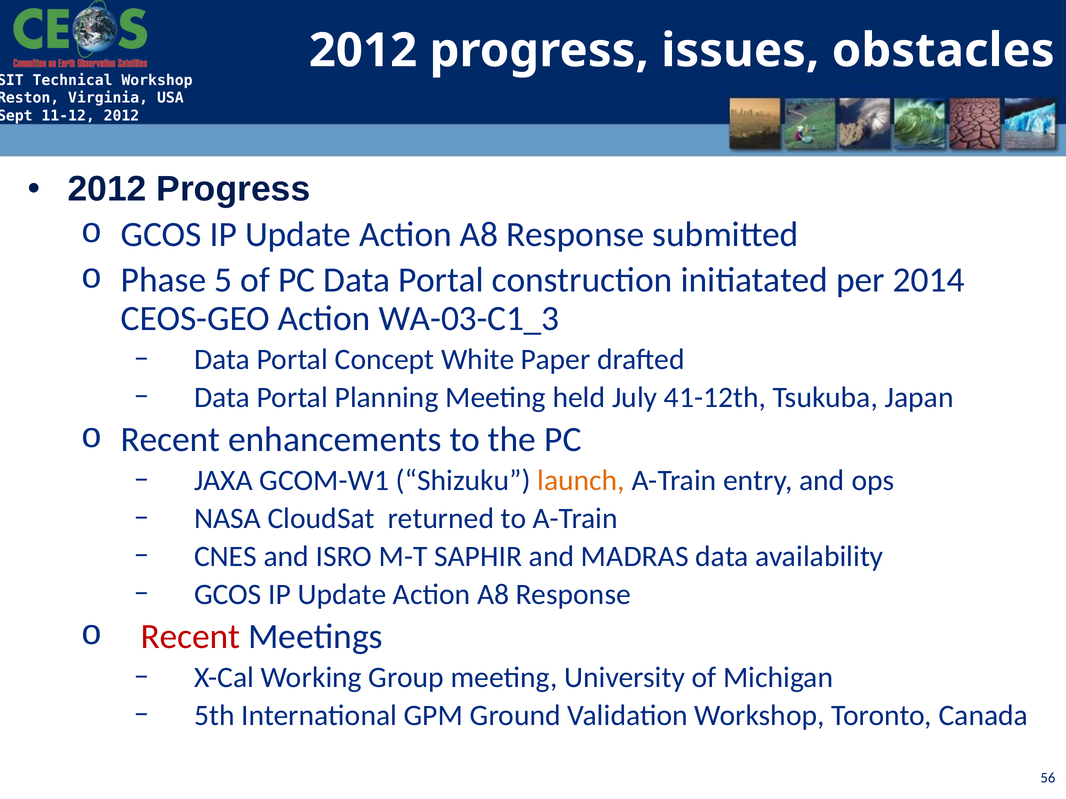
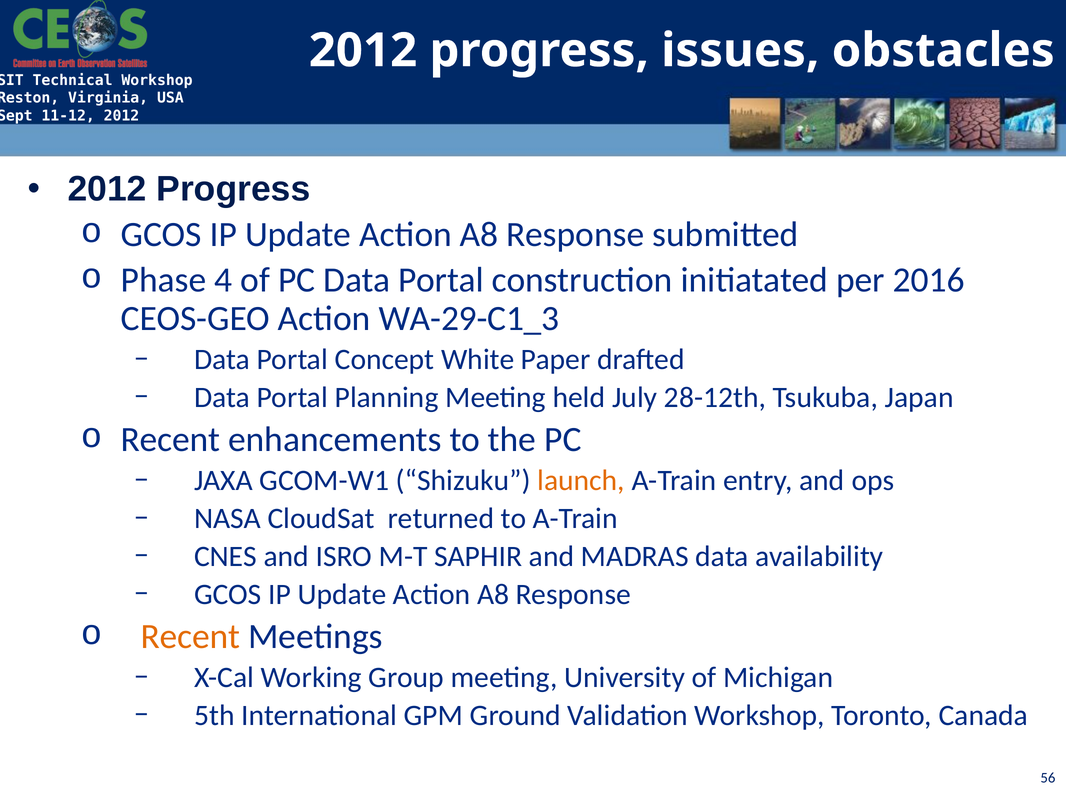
5: 5 -> 4
2014: 2014 -> 2016
WA-03-C1_3: WA-03-C1_3 -> WA-29-C1_3
41-12th: 41-12th -> 28-12th
Recent at (190, 637) colour: red -> orange
